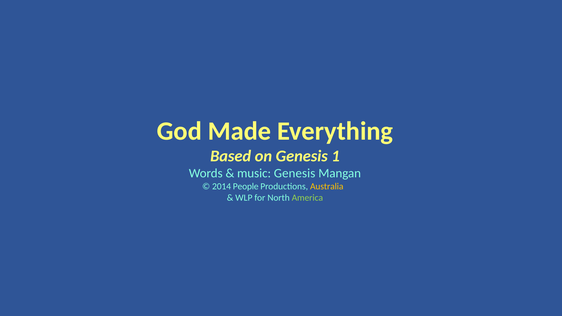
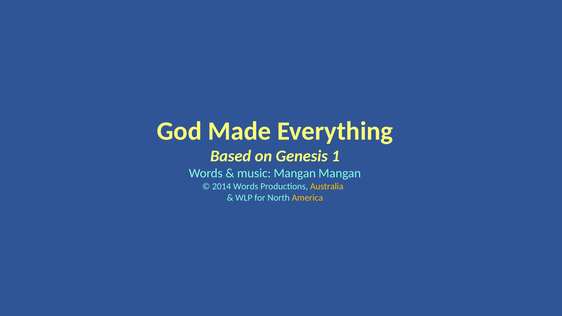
music Genesis: Genesis -> Mangan
2014 People: People -> Words
America colour: light green -> yellow
